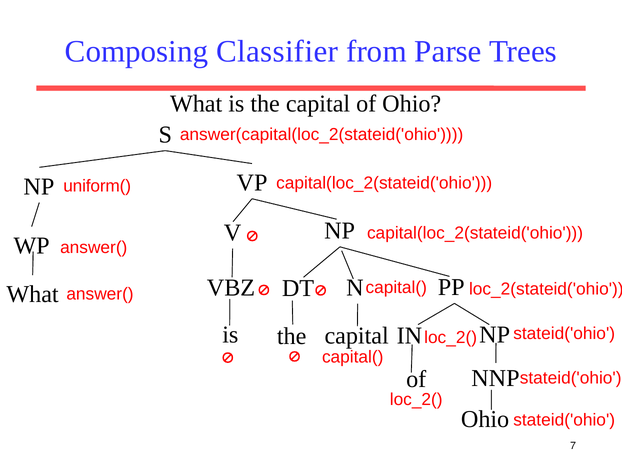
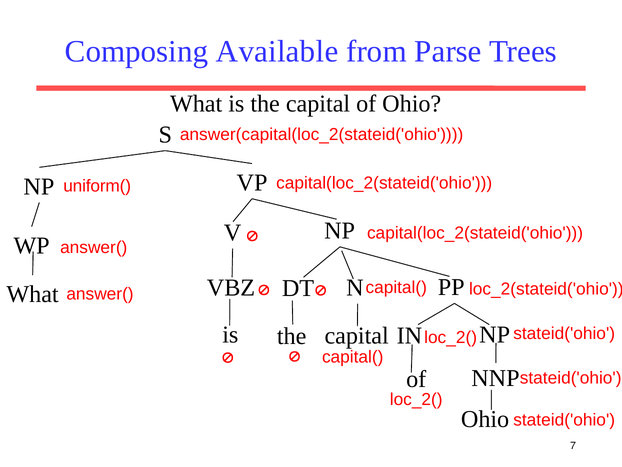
Classifier: Classifier -> Available
